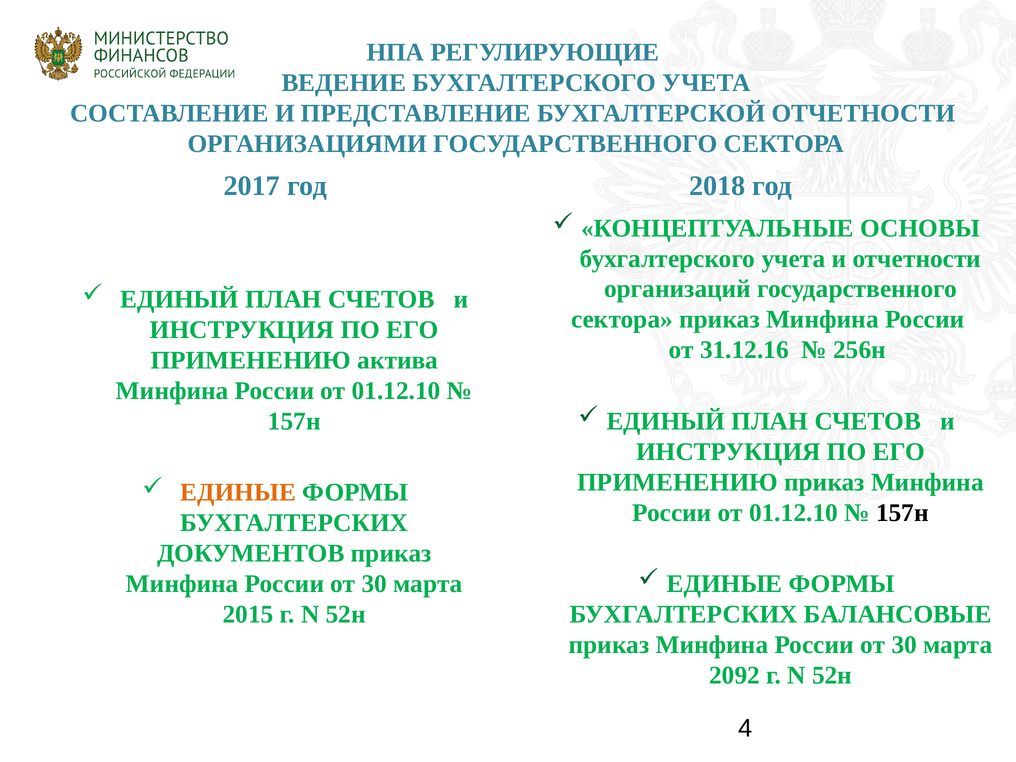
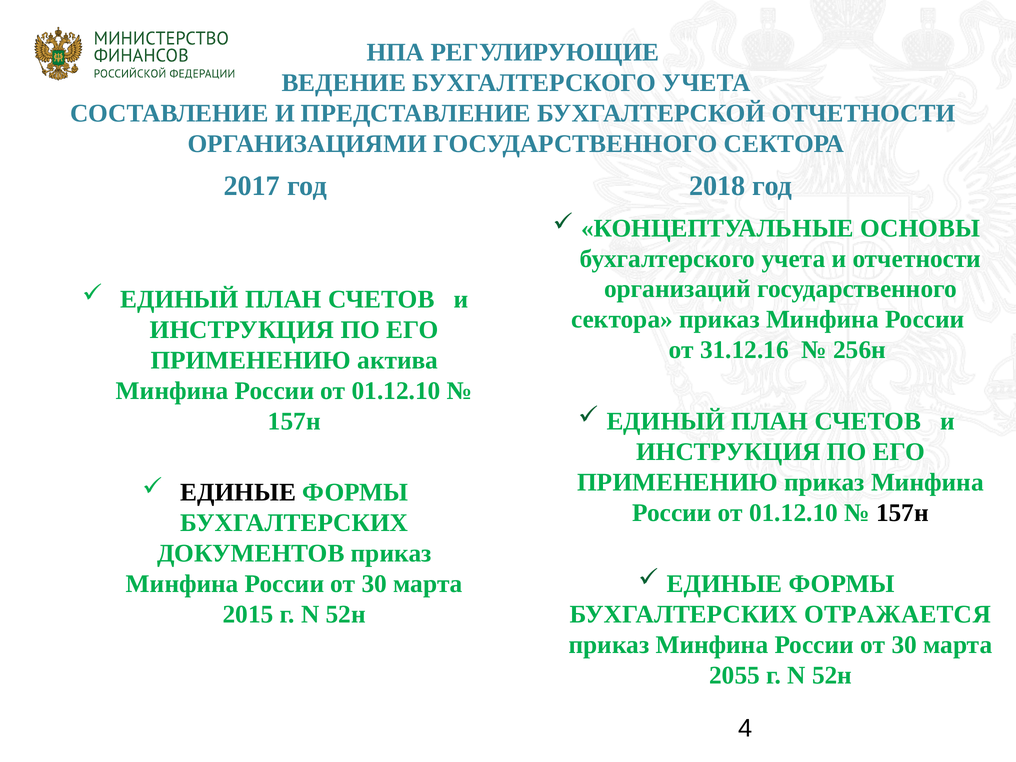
ЕДИНЫЕ at (238, 492) colour: orange -> black
БАЛАНСОВЫЕ: БАЛАНСОВЫЕ -> ОТРАЖАЕТСЯ
2092: 2092 -> 2055
